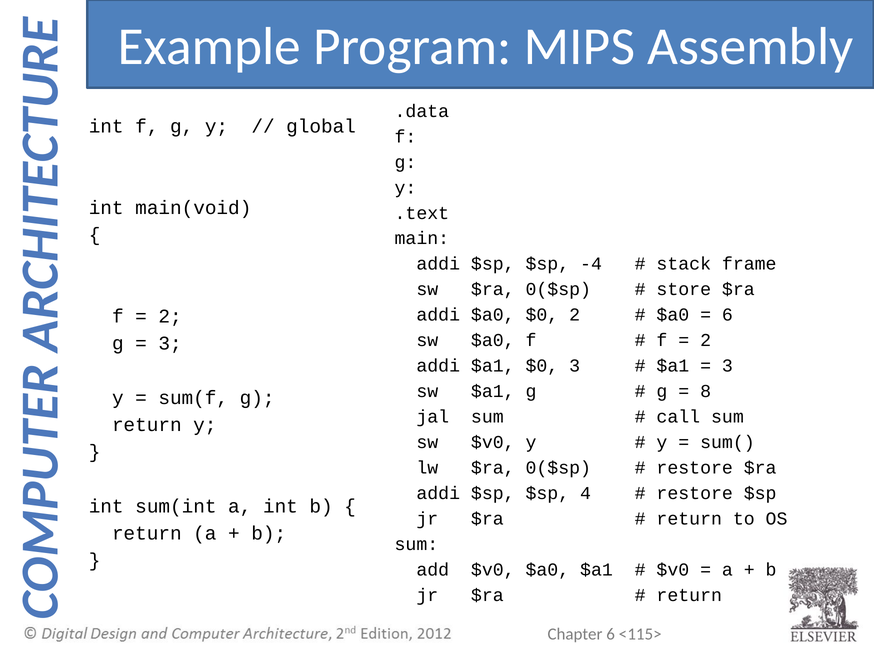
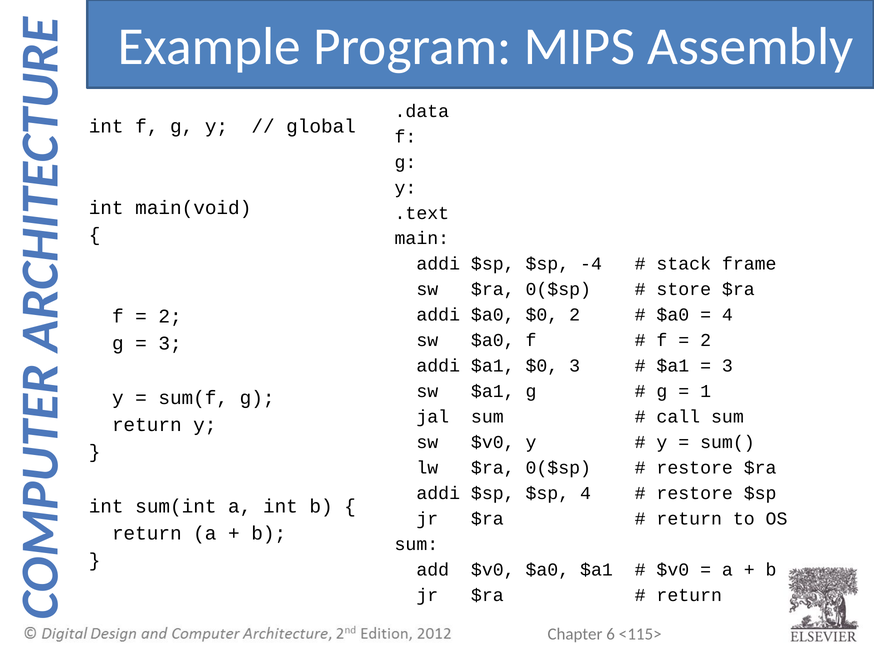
6 at (727, 315): 6 -> 4
8: 8 -> 1
